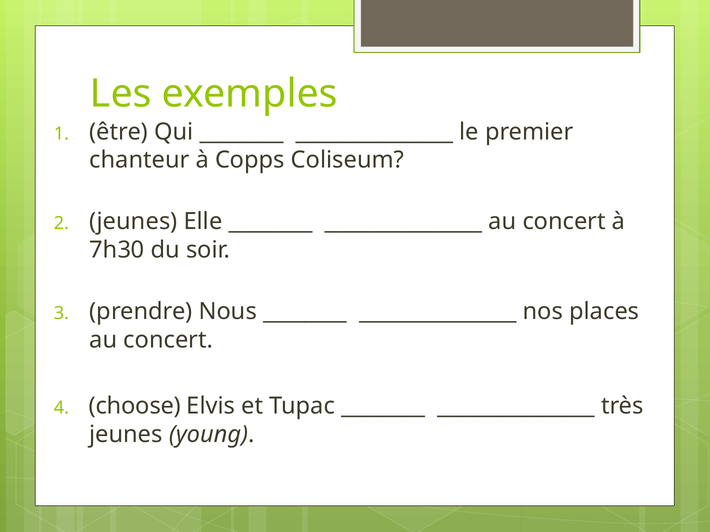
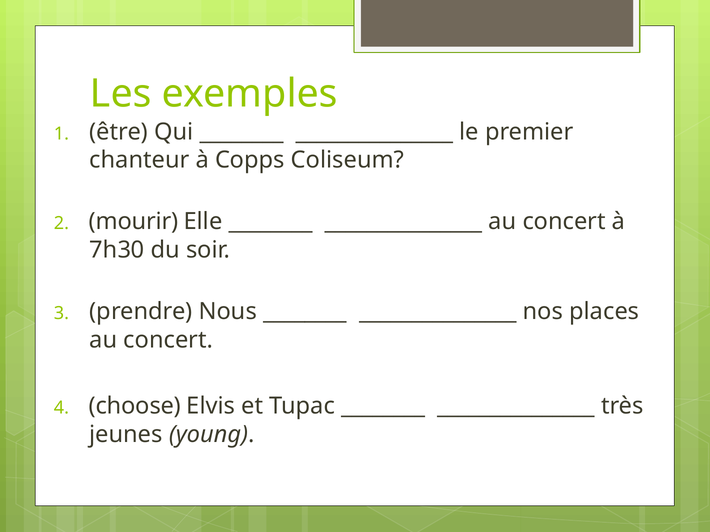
jeunes at (133, 222): jeunes -> mourir
